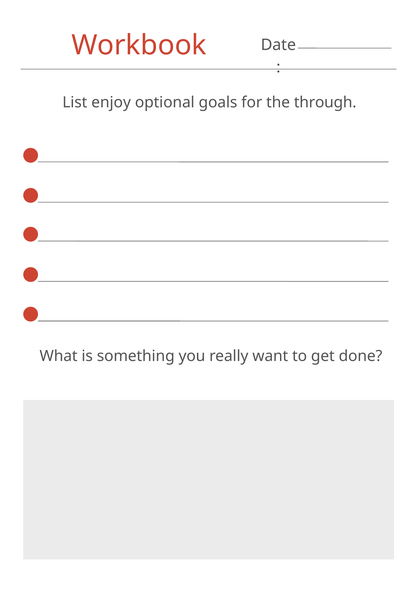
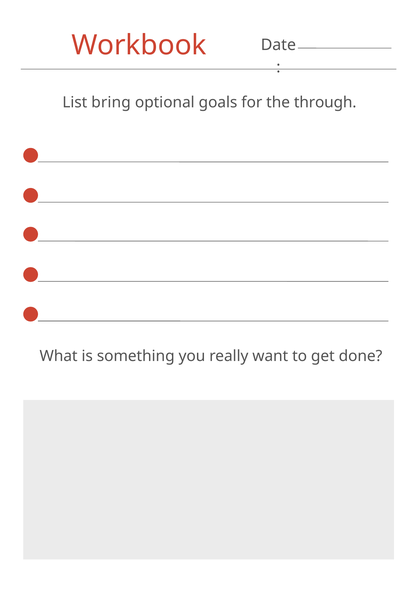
enjoy: enjoy -> bring
